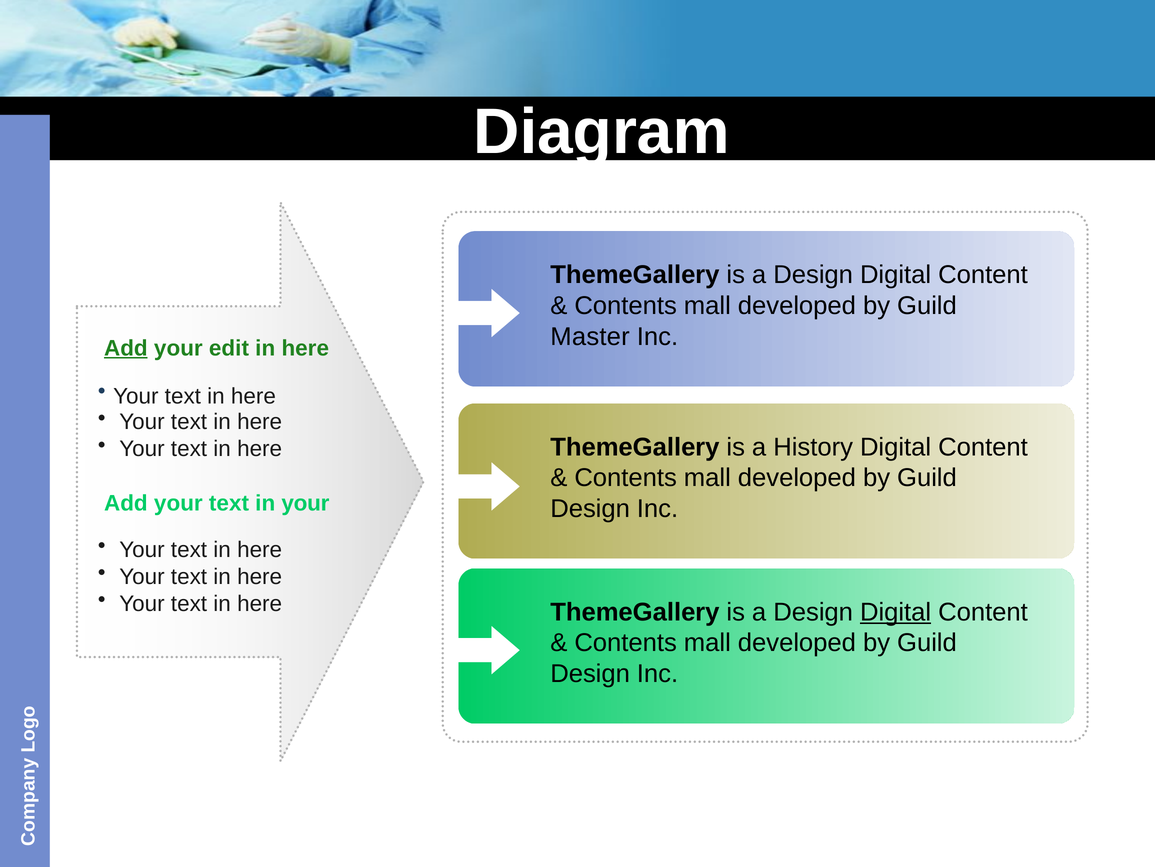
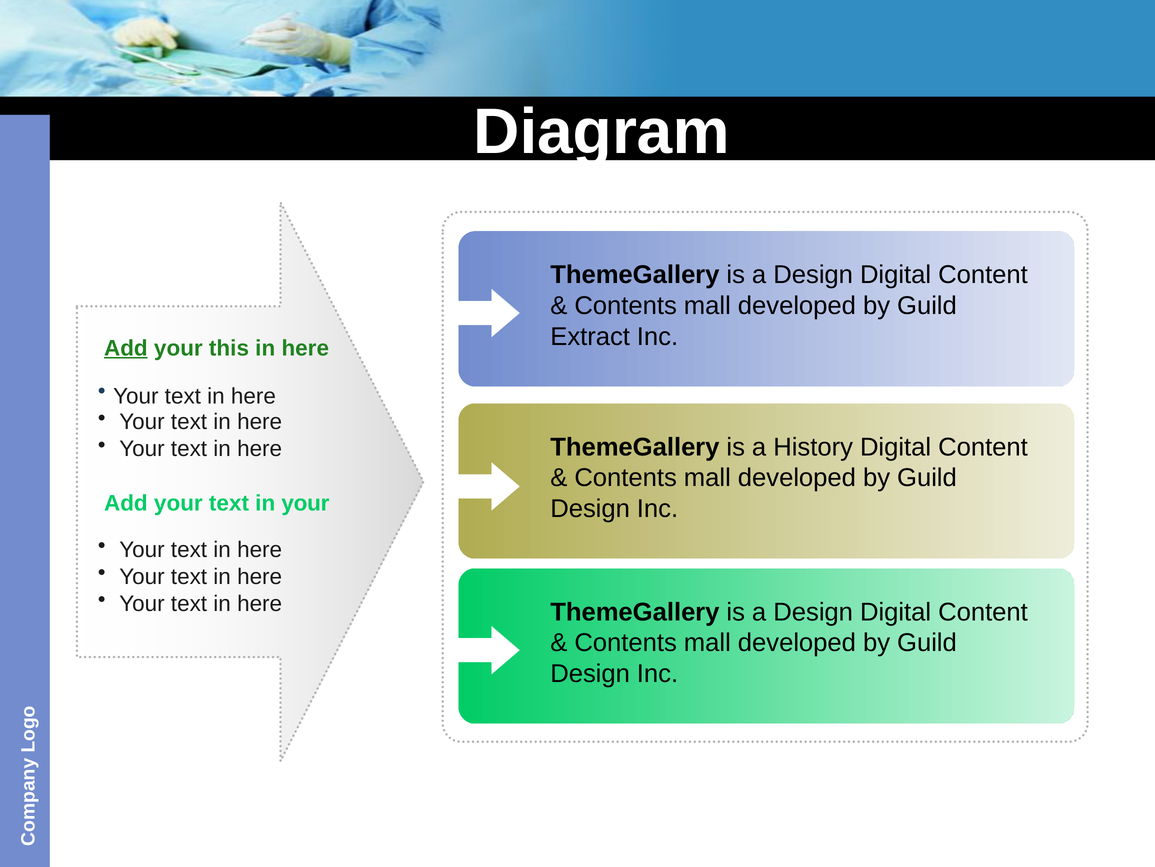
Master: Master -> Extract
edit: edit -> this
Digital at (896, 612) underline: present -> none
